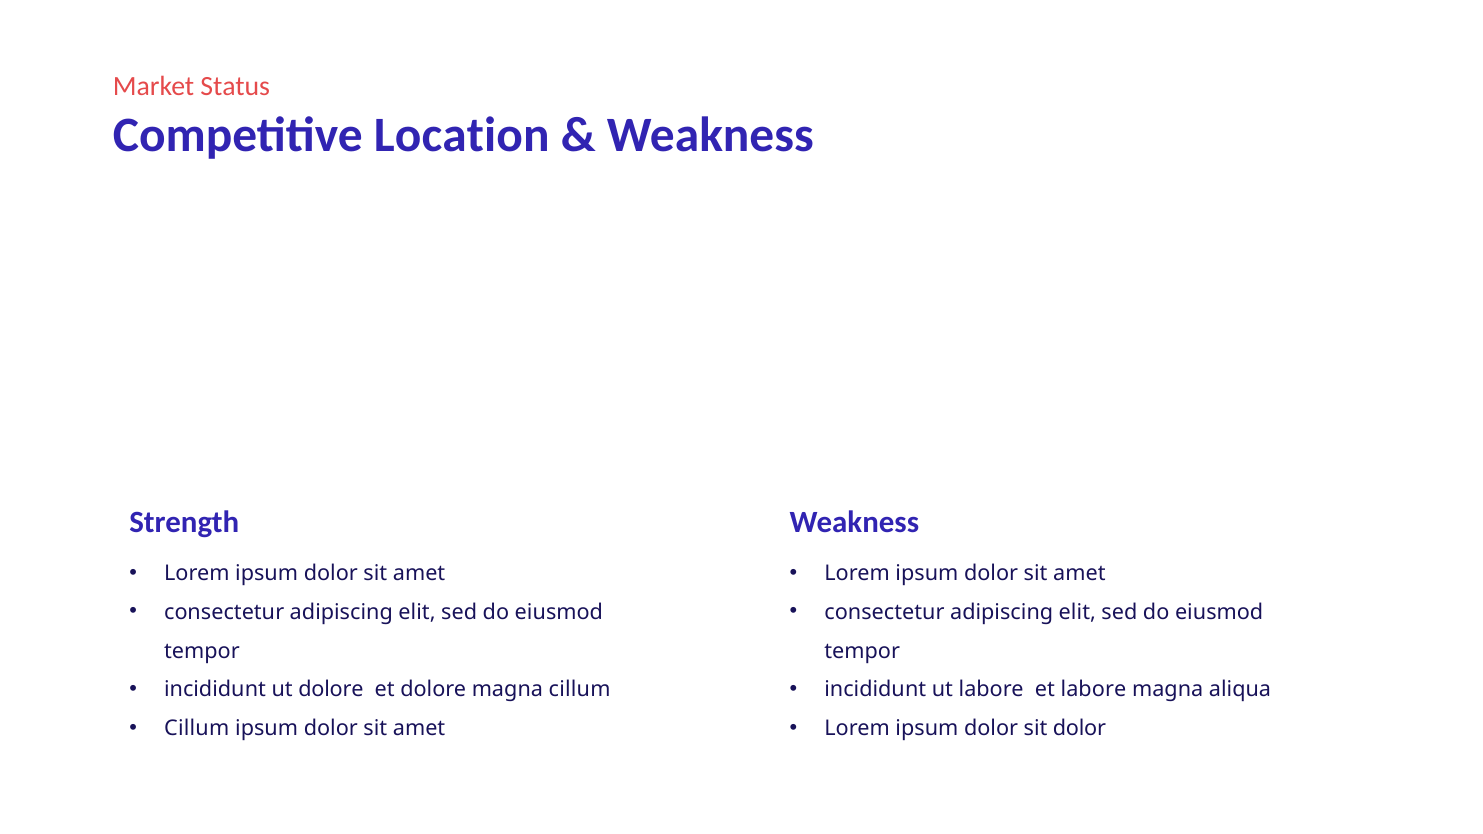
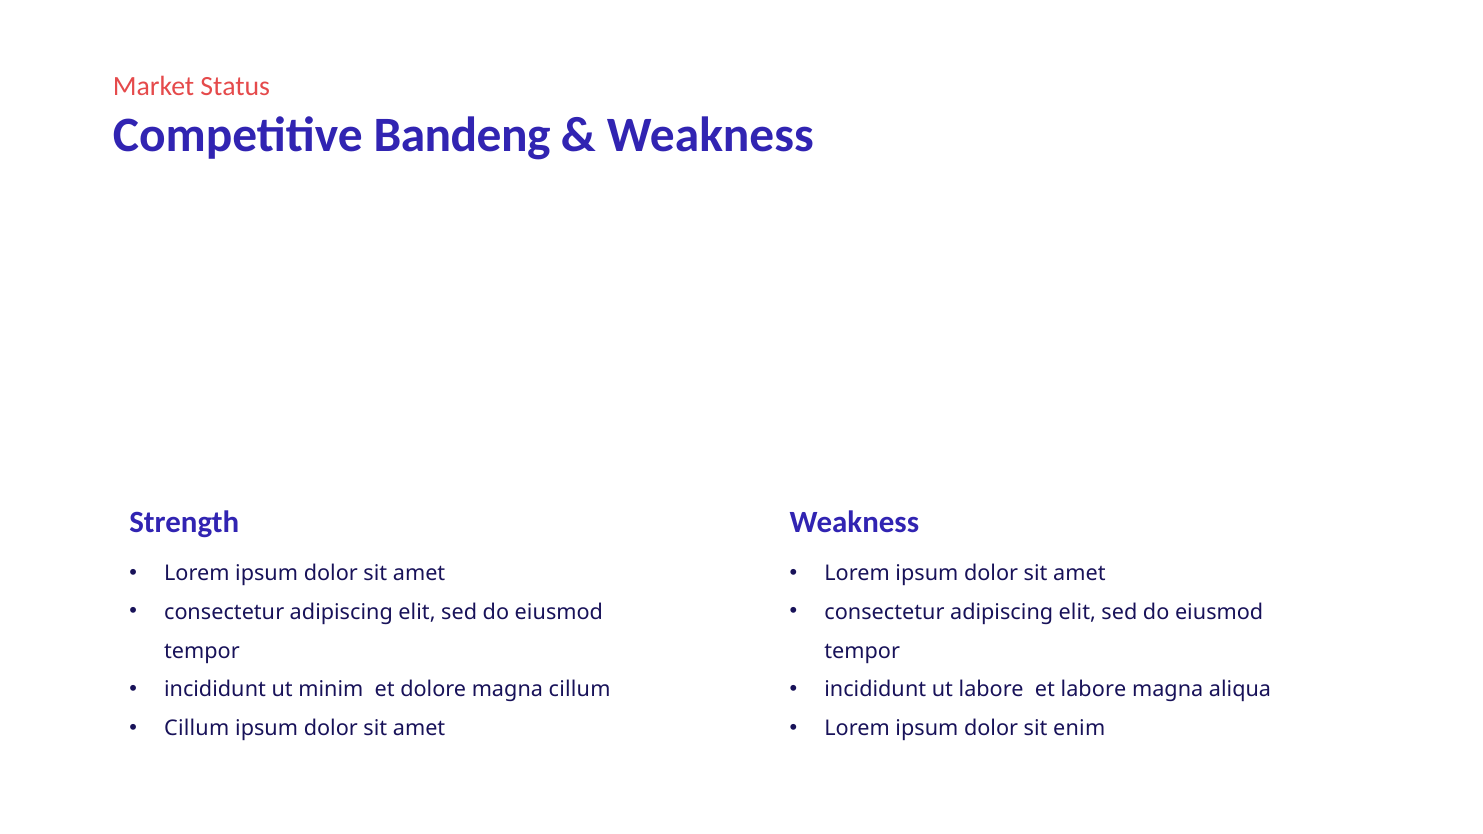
Location: Location -> Bandeng
ut dolore: dolore -> minim
sit dolor: dolor -> enim
